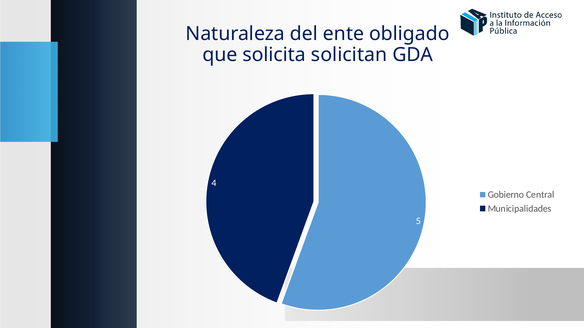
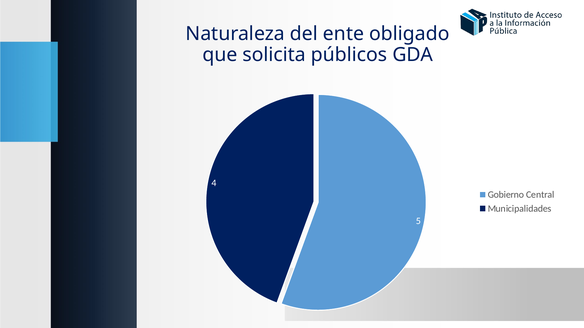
solicitan: solicitan -> públicos
